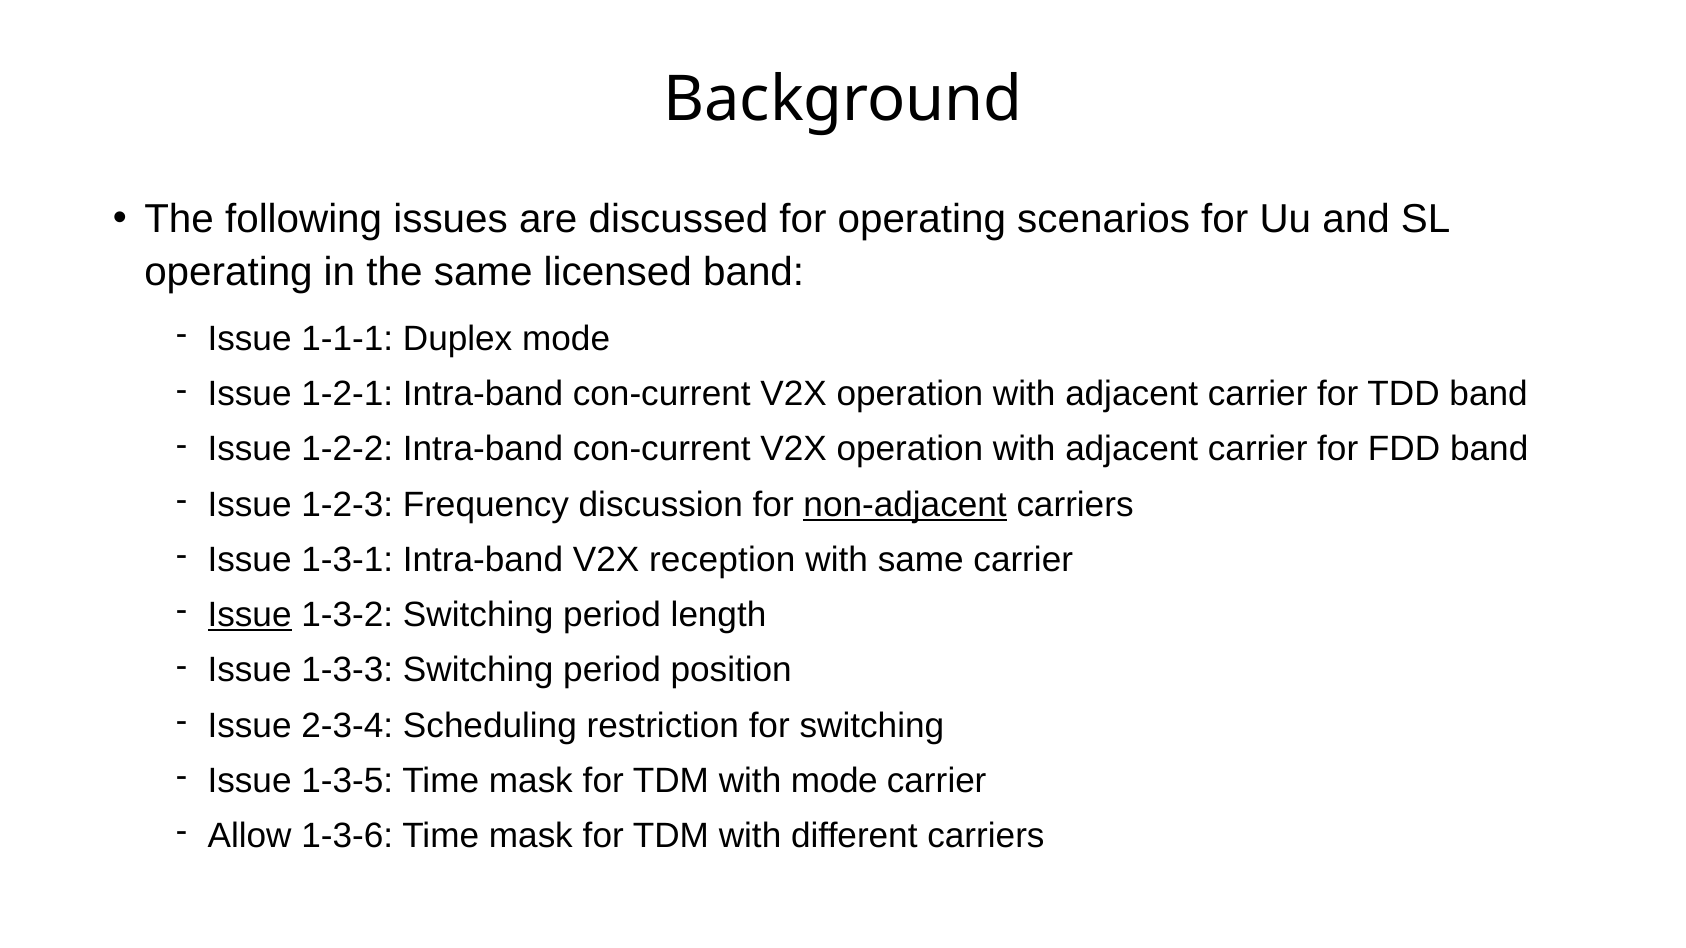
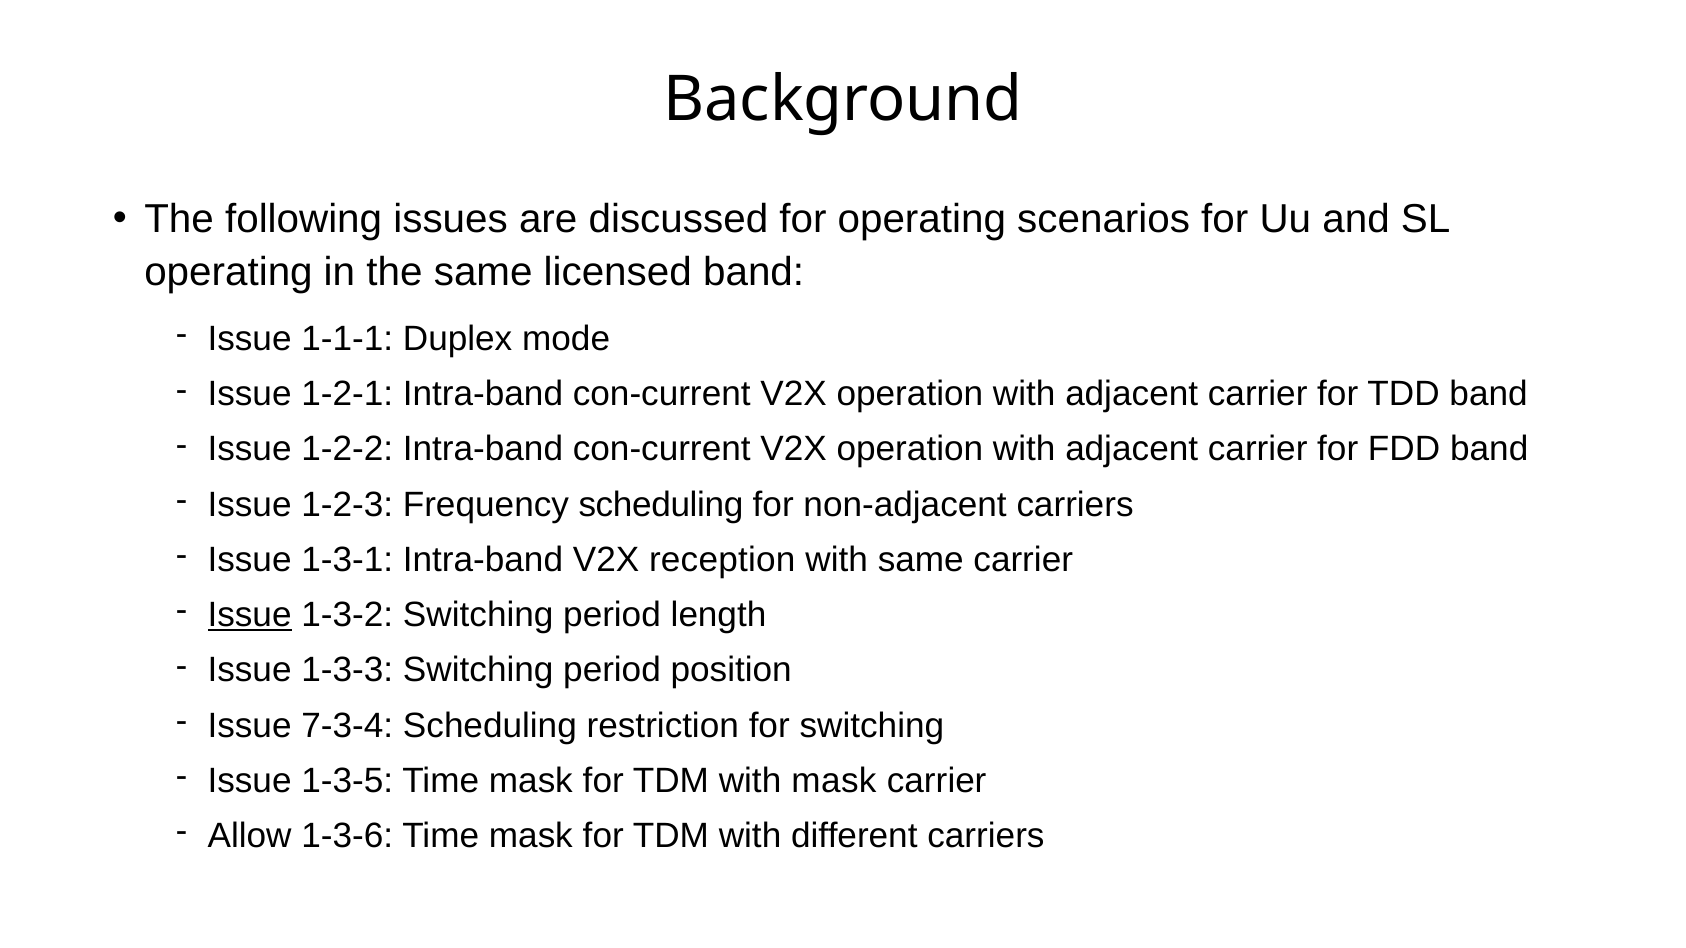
Frequency discussion: discussion -> scheduling
non-adjacent underline: present -> none
2-3-4: 2-3-4 -> 7-3-4
with mode: mode -> mask
